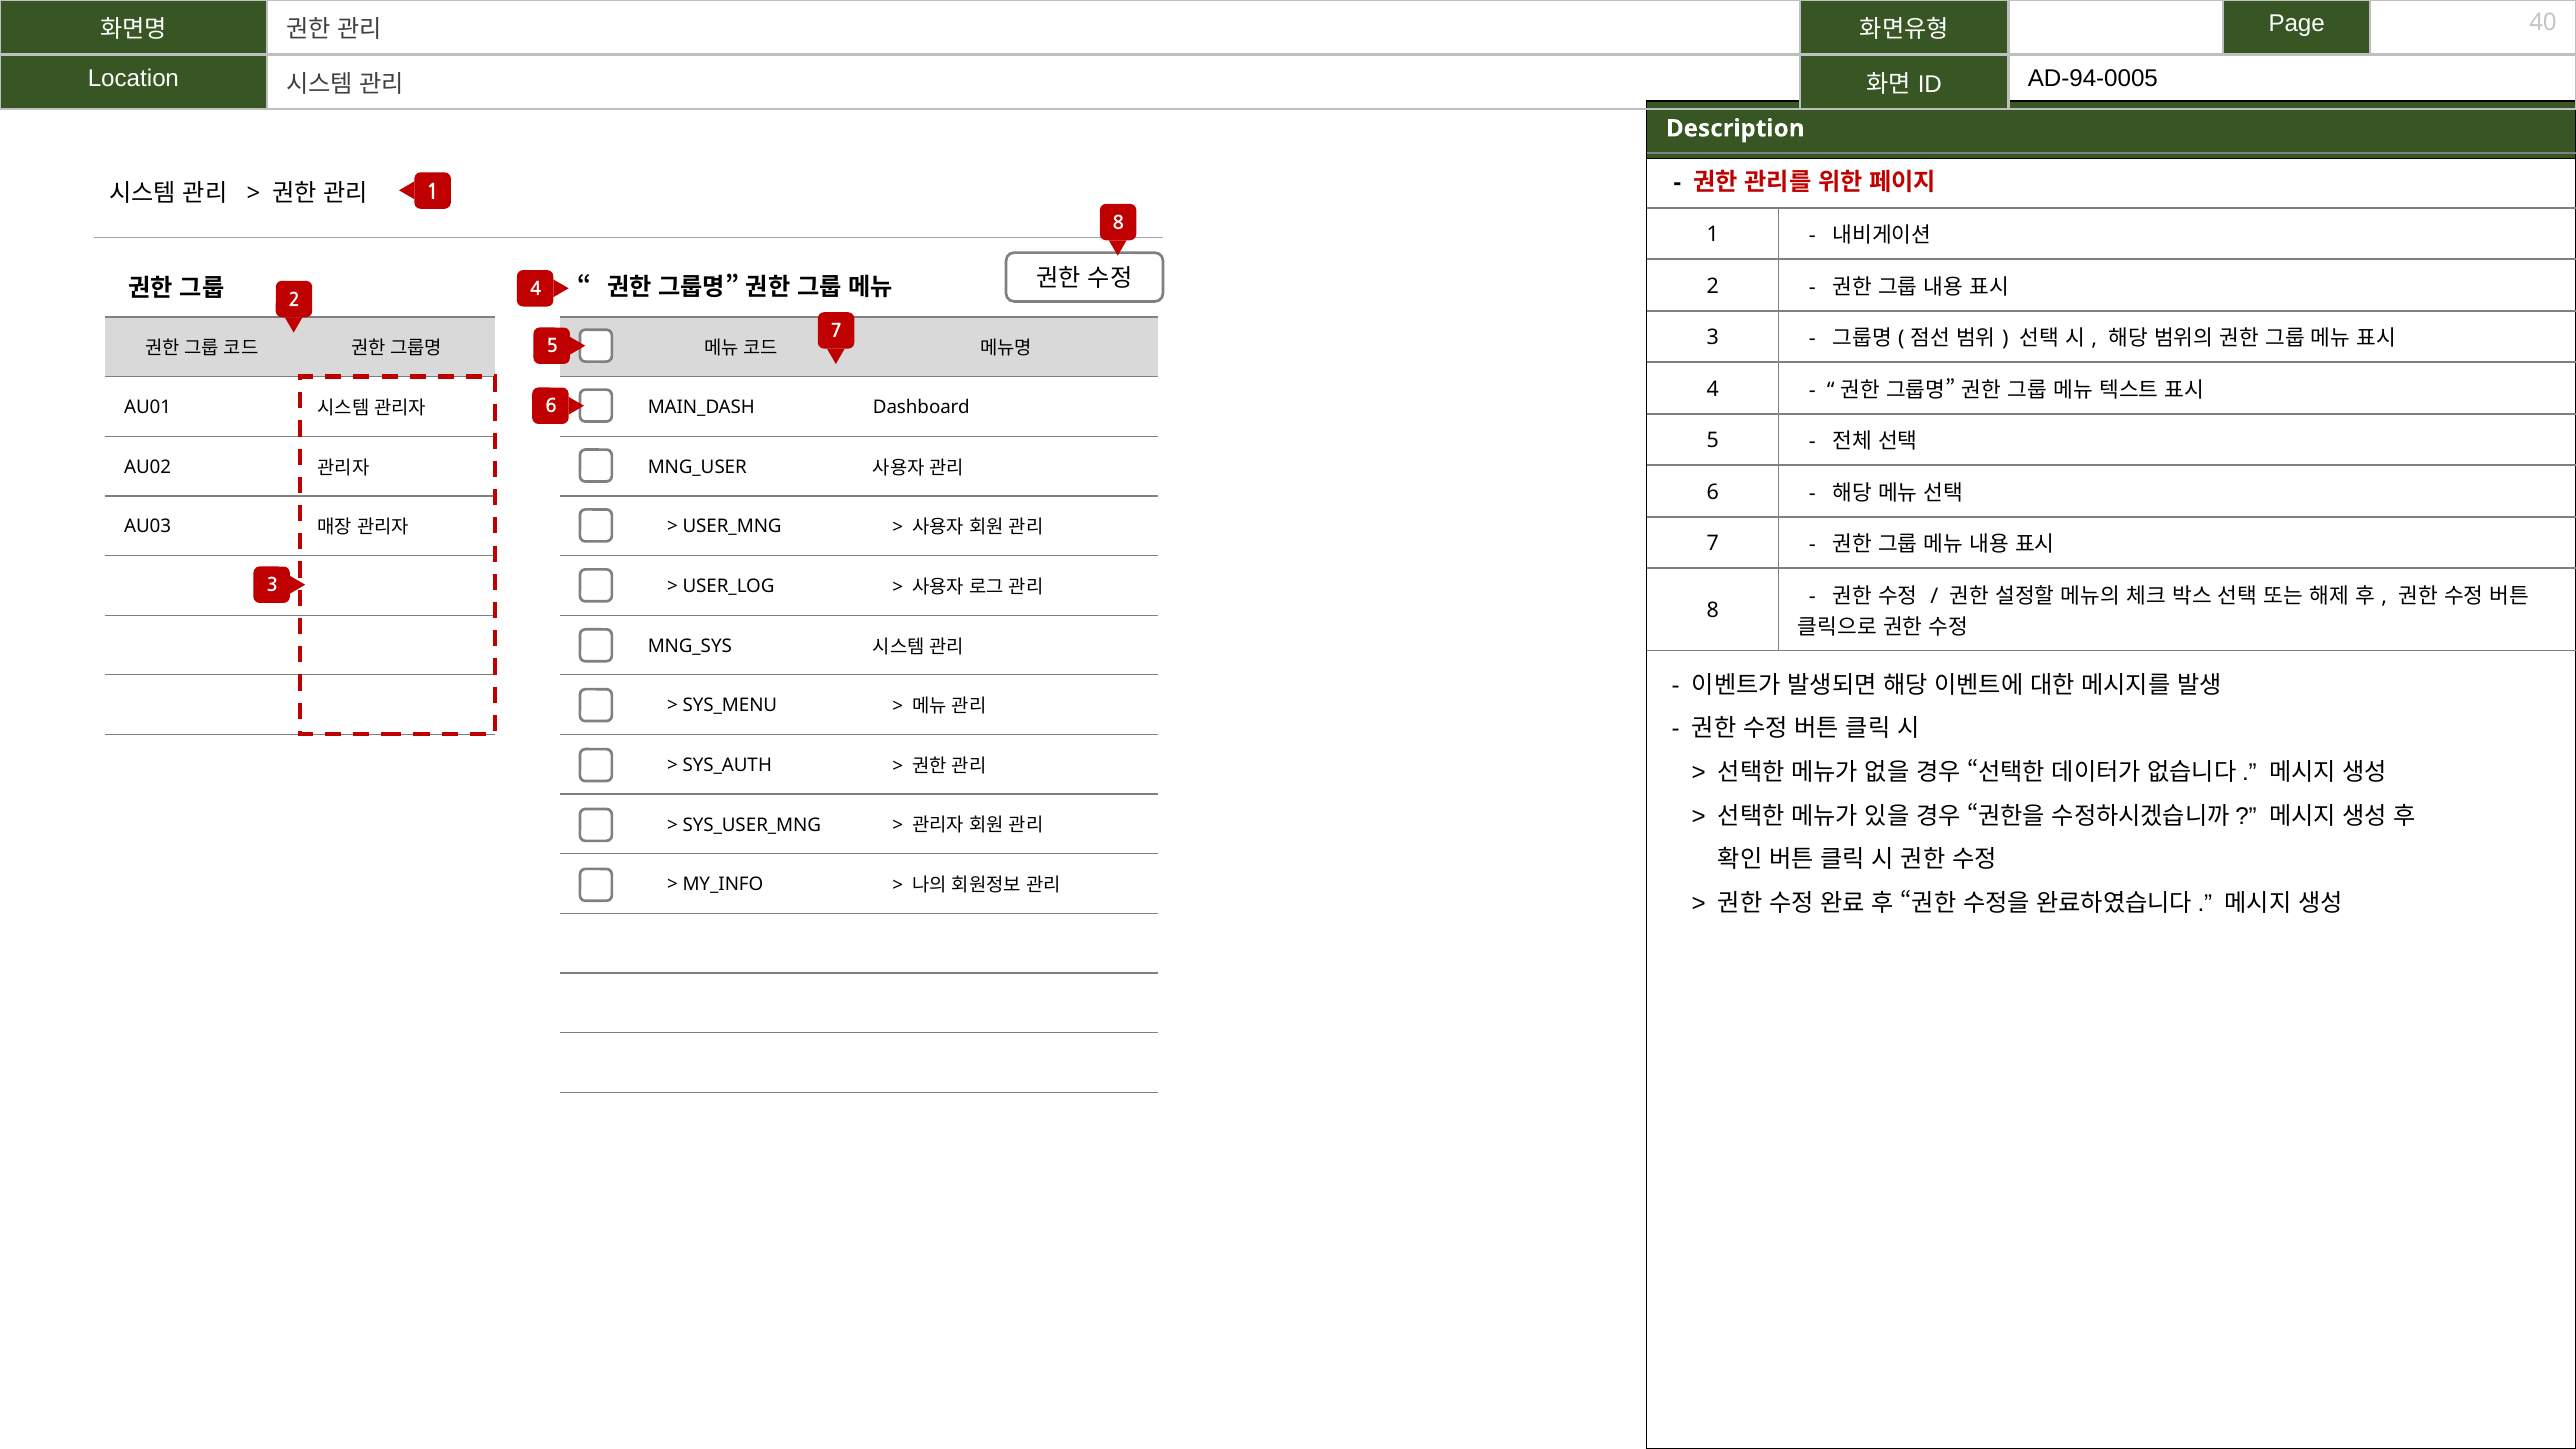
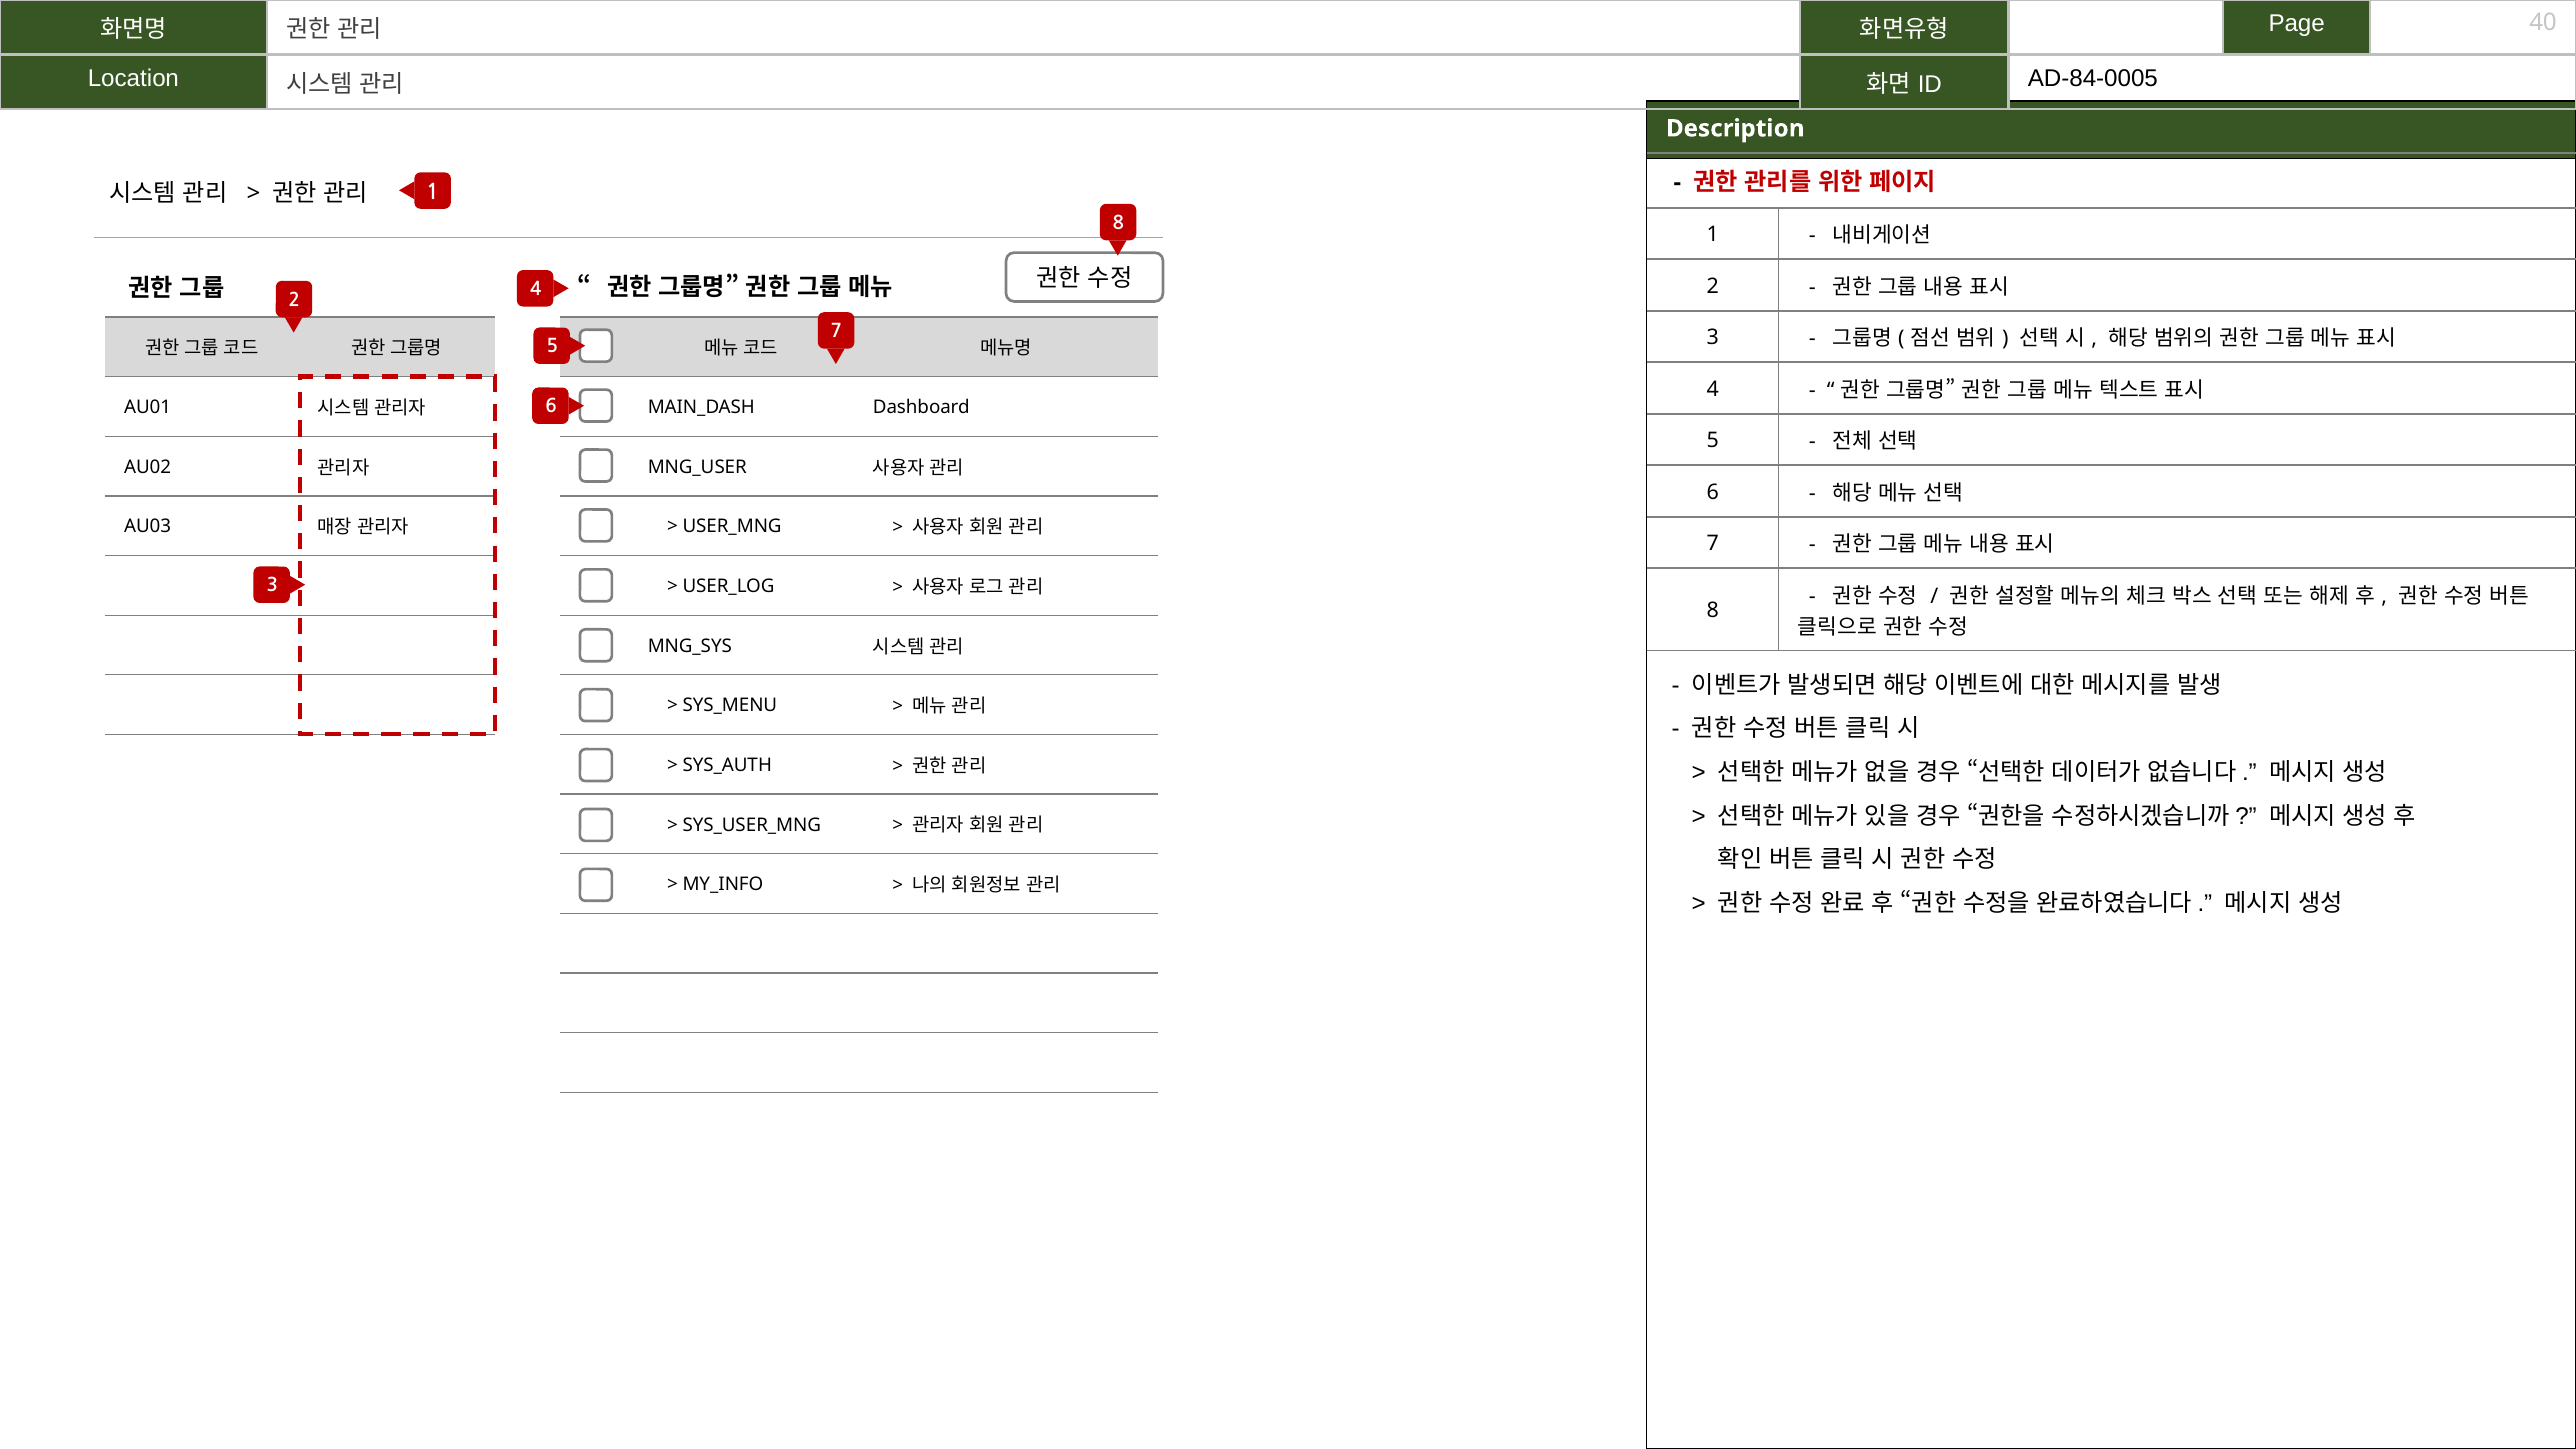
AD-94-0005: AD-94-0005 -> AD-84-0005
